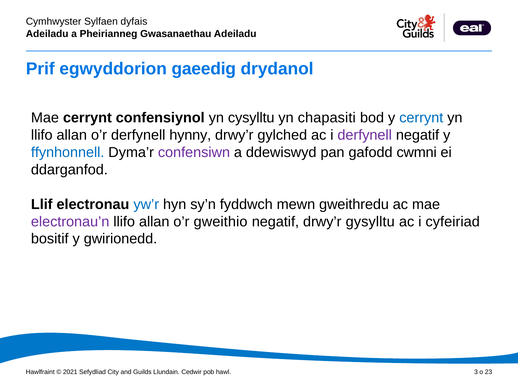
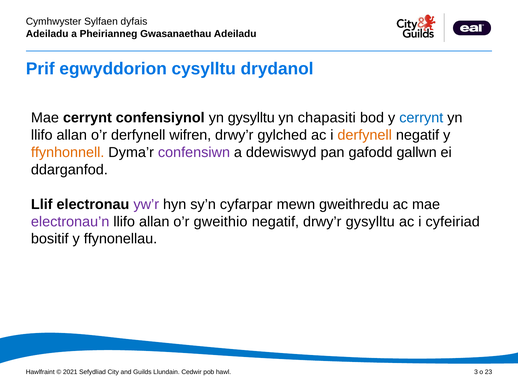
gaeedig: gaeedig -> cysylltu
yn cysylltu: cysylltu -> gysylltu
hynny: hynny -> wifren
derfynell at (365, 135) colour: purple -> orange
ffynhonnell colour: blue -> orange
cwmni: cwmni -> gallwn
yw’r colour: blue -> purple
fyddwch: fyddwch -> cyfarpar
gwirionedd: gwirionedd -> ffynonellau
